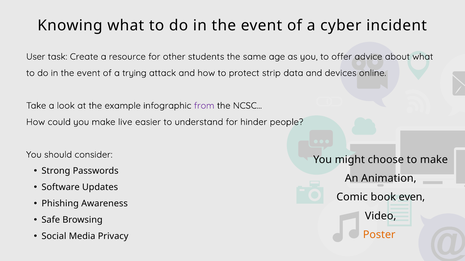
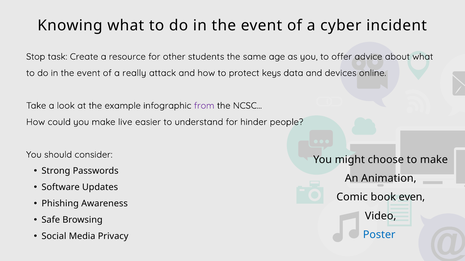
User: User -> Stop
trying: trying -> really
strip: strip -> keys
Poster colour: orange -> blue
